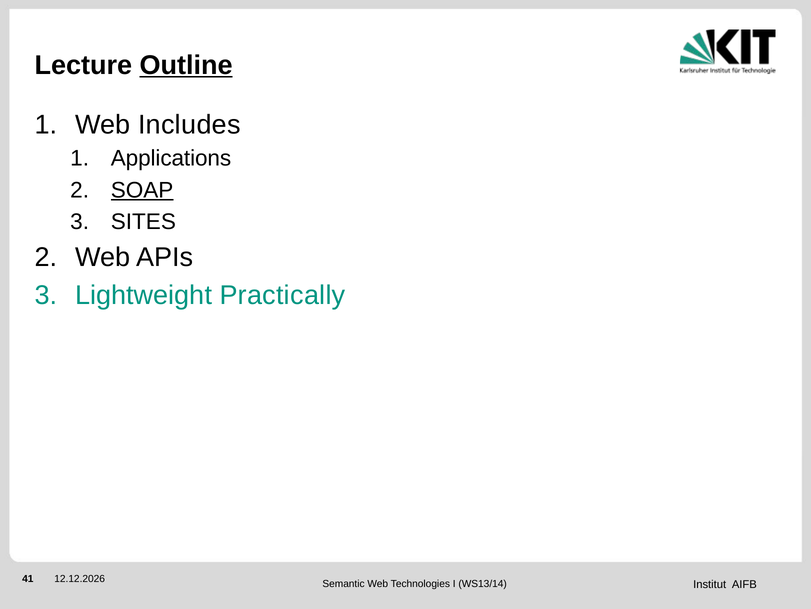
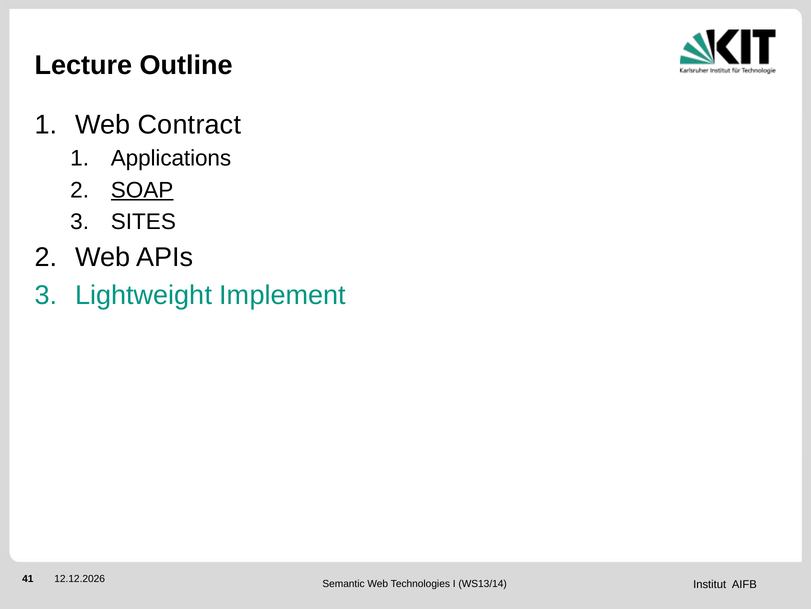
Outline underline: present -> none
Includes: Includes -> Contract
Practically: Practically -> Implement
